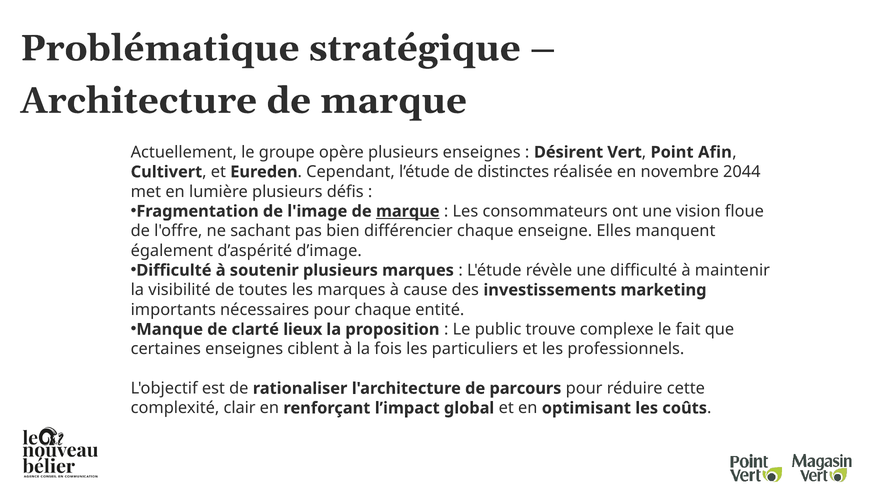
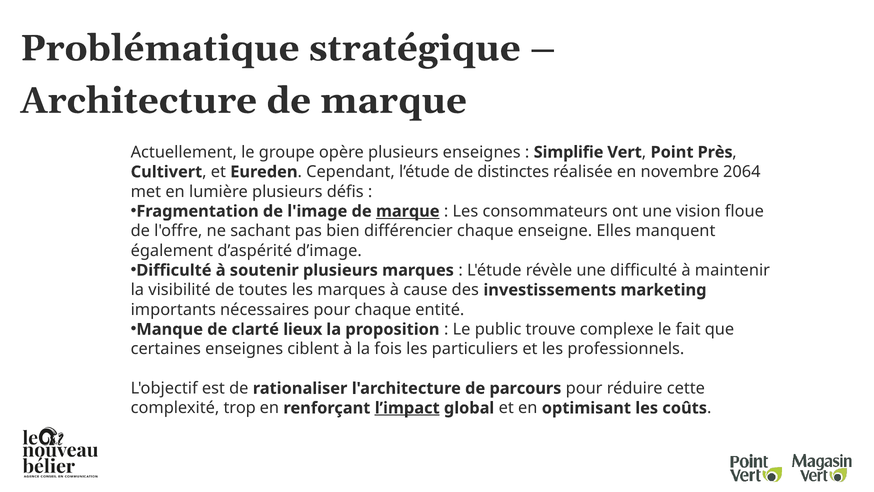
Désirent: Désirent -> Simplifie
Afin: Afin -> Près
2044: 2044 -> 2064
clair: clair -> trop
l’impact underline: none -> present
